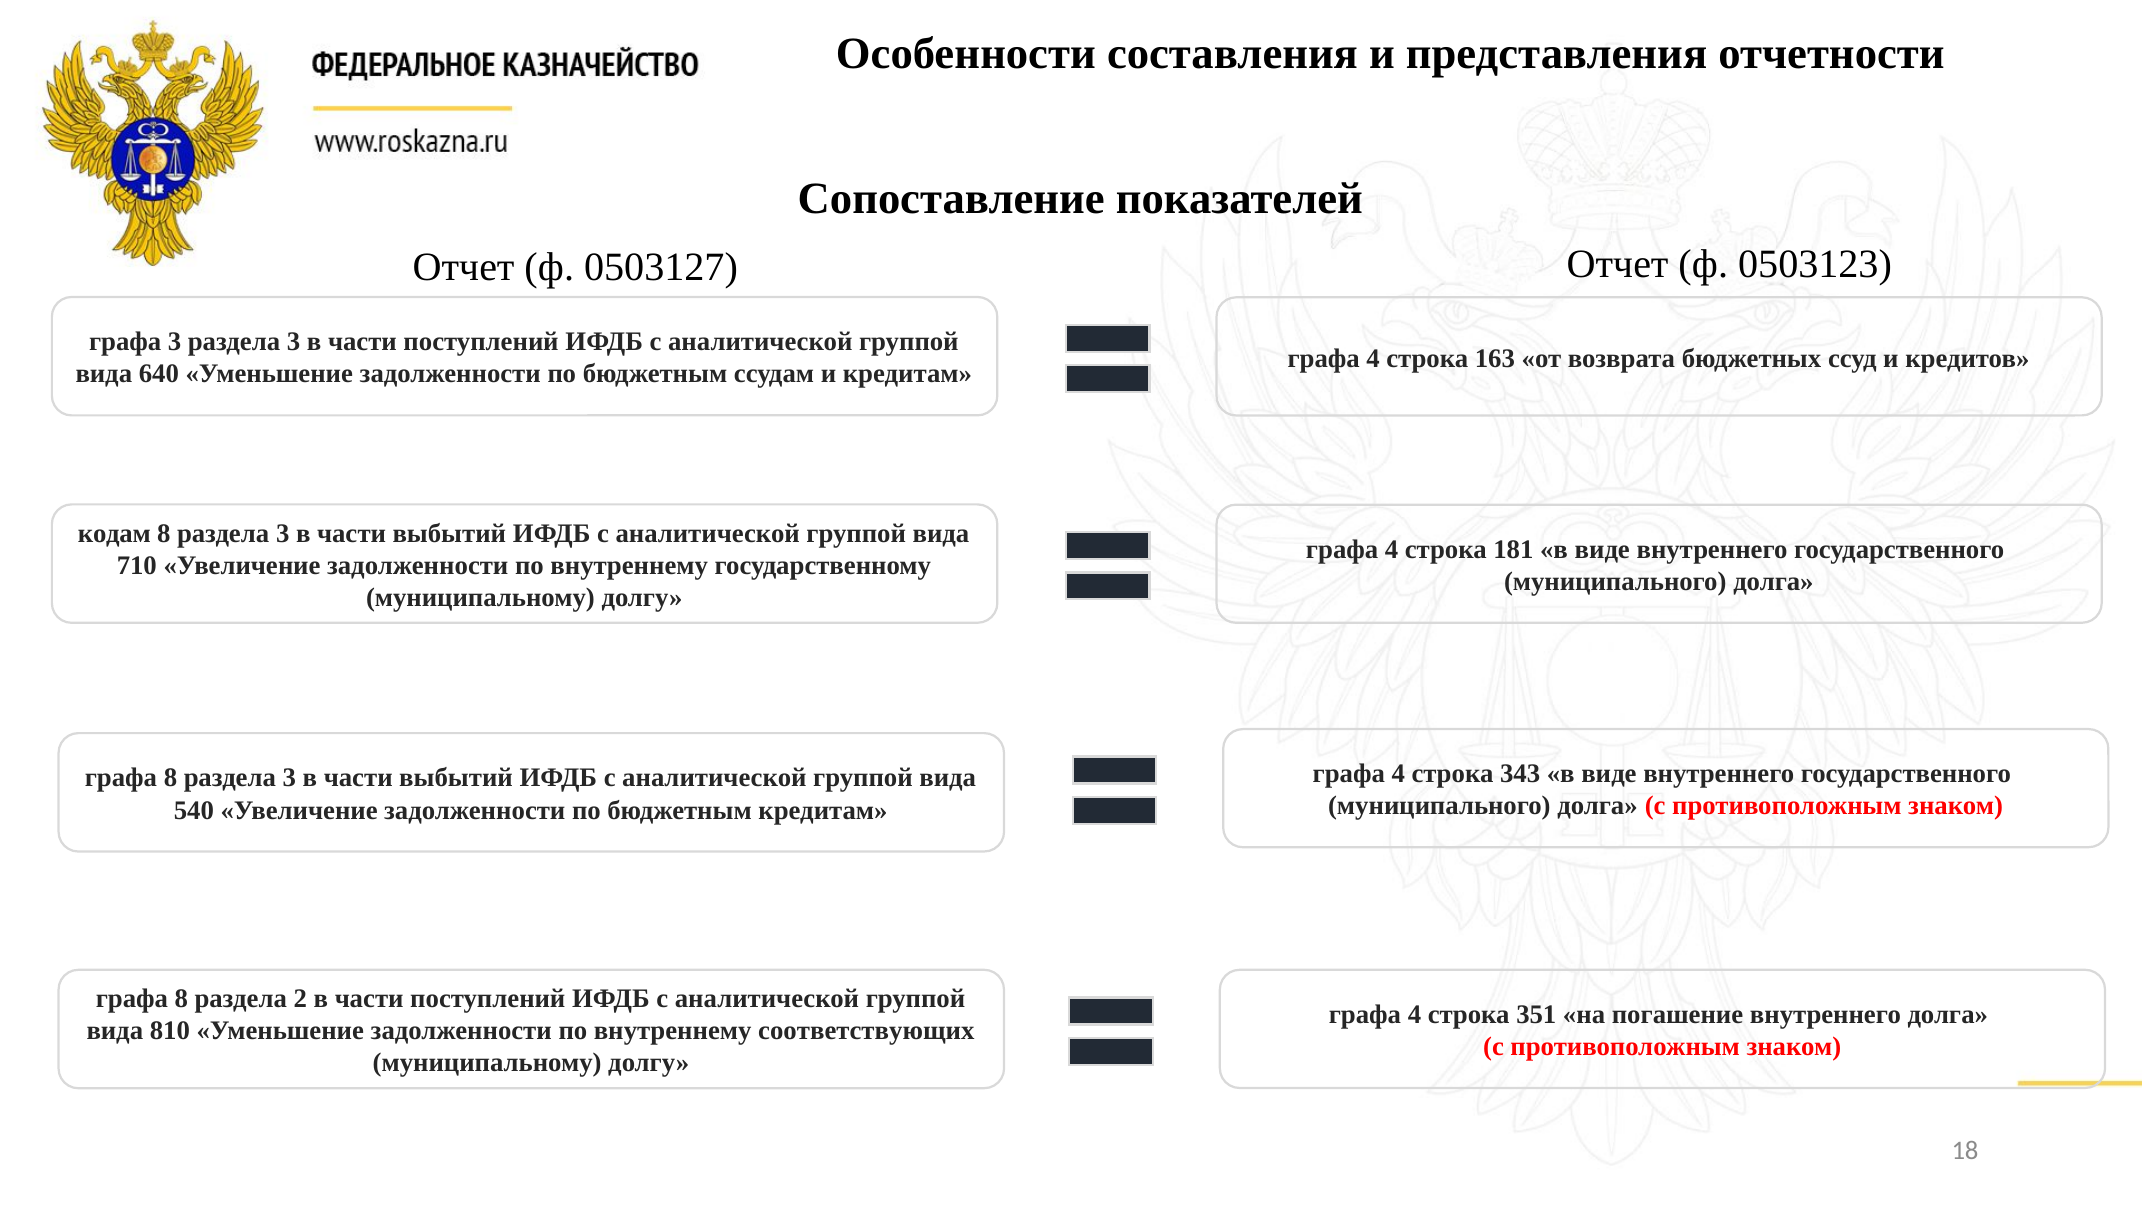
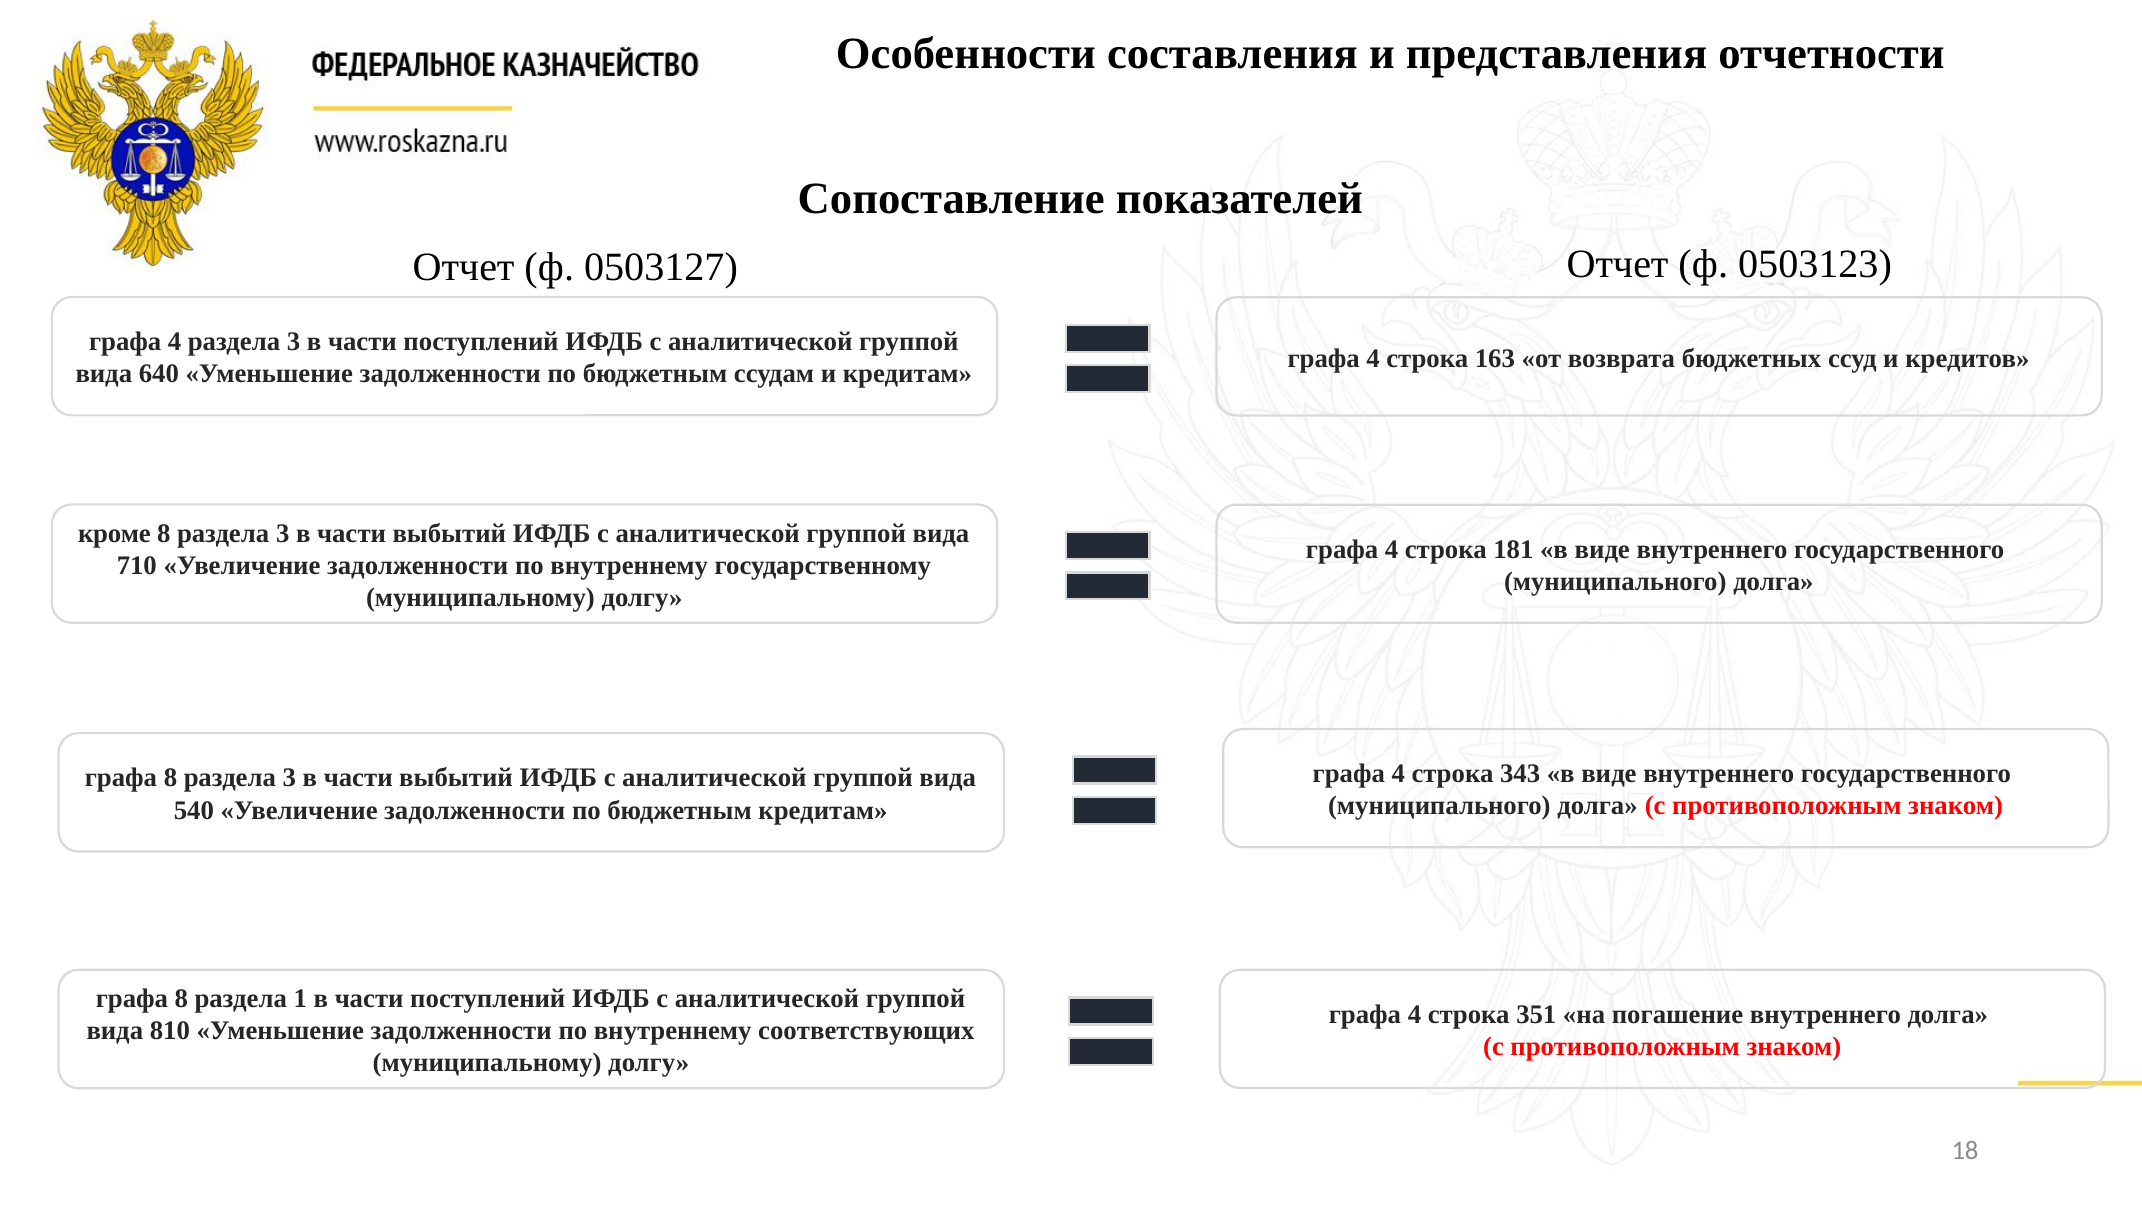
3 at (175, 342): 3 -> 4
кодам: кодам -> кроме
2: 2 -> 1
